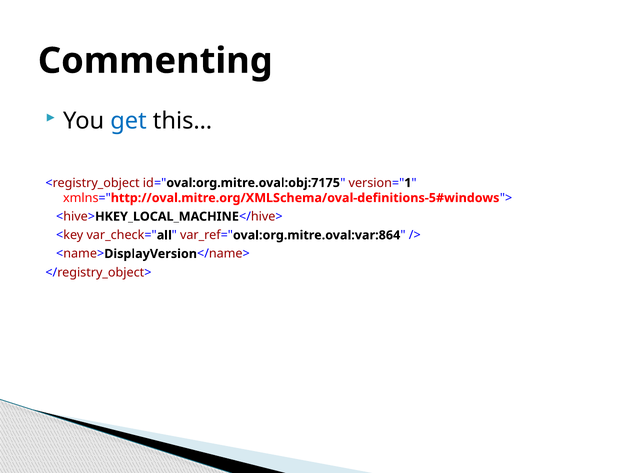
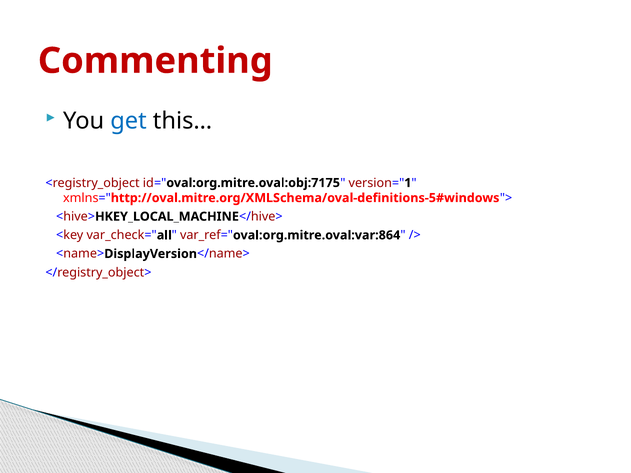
Commenting colour: black -> red
